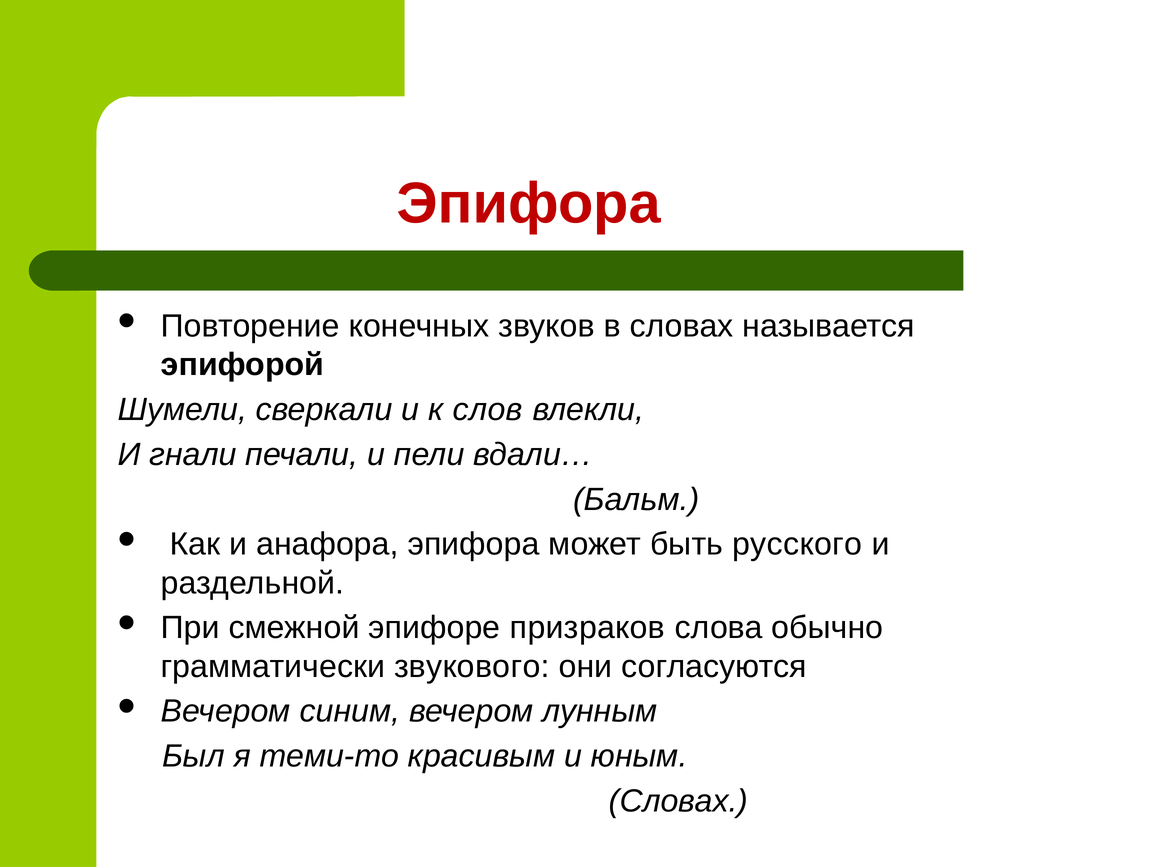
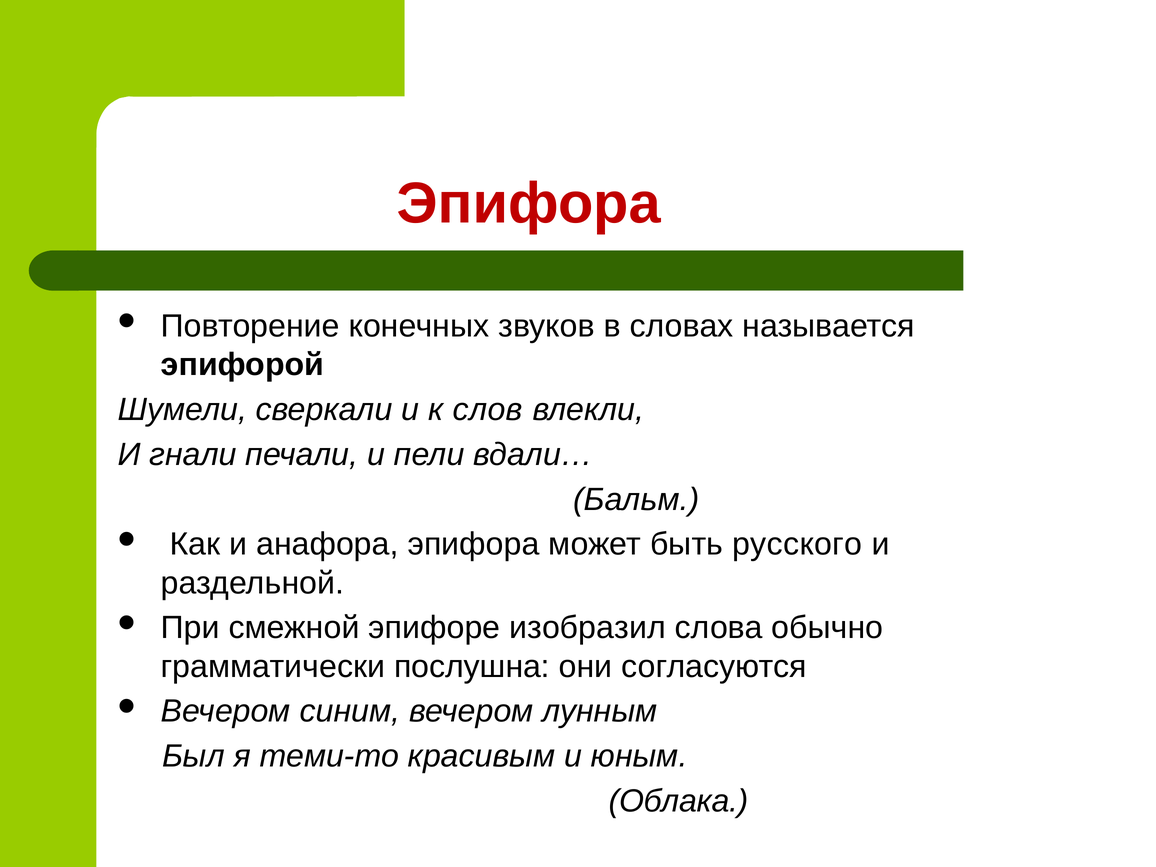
призраков: призраков -> изобразил
звукового: звукового -> послушна
Словах at (679, 801): Словах -> Облака
